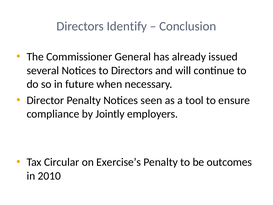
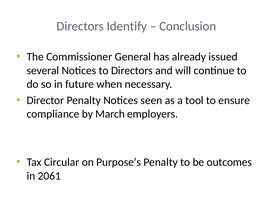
Jointly: Jointly -> March
Exercise’s: Exercise’s -> Purpose’s
2010: 2010 -> 2061
